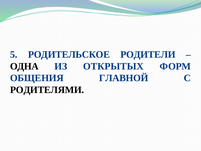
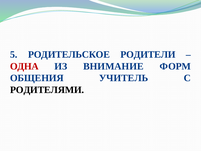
ОДНА colour: black -> red
ОТКРЫТЫХ: ОТКРЫТЫХ -> ВНИМАНИЕ
ГЛАВНОЙ: ГЛАВНОЙ -> УЧИТЕЛЬ
